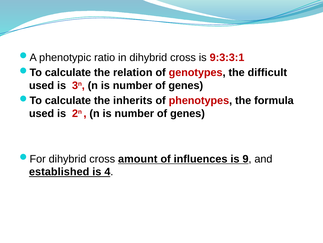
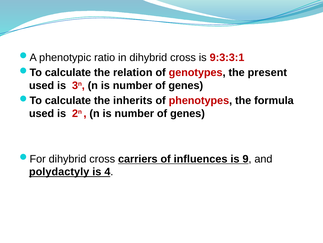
difficult: difficult -> present
amount: amount -> carriers
established: established -> polydactyly
